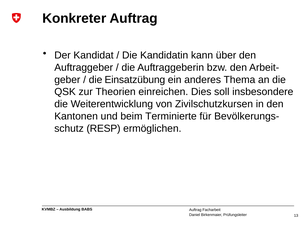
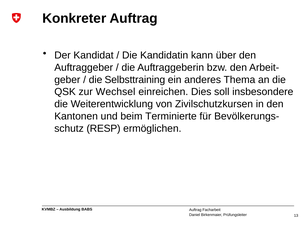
Einsatzübung: Einsatzübung -> Selbsttraining
Theorien: Theorien -> Wechsel
